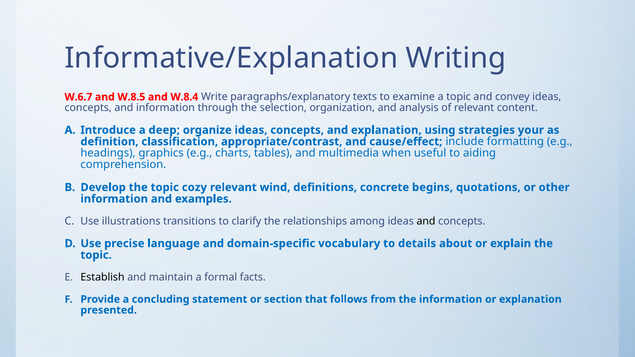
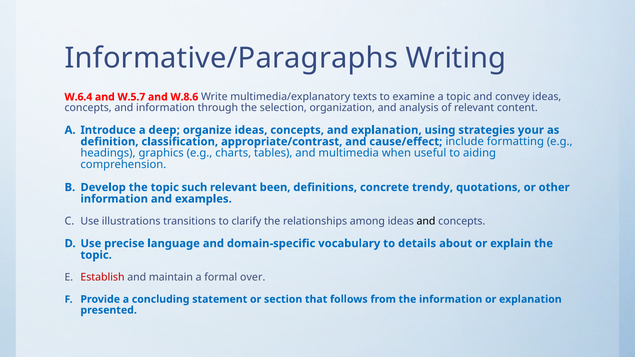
Informative/Explanation: Informative/Explanation -> Informative/Paragraphs
W.6.7: W.6.7 -> W.6.4
W.8.5: W.8.5 -> W.5.7
W.8.4: W.8.4 -> W.8.6
paragraphs/explanatory: paragraphs/explanatory -> multimedia/explanatory
cozy: cozy -> such
wind: wind -> been
begins: begins -> trendy
Establish colour: black -> red
facts: facts -> over
